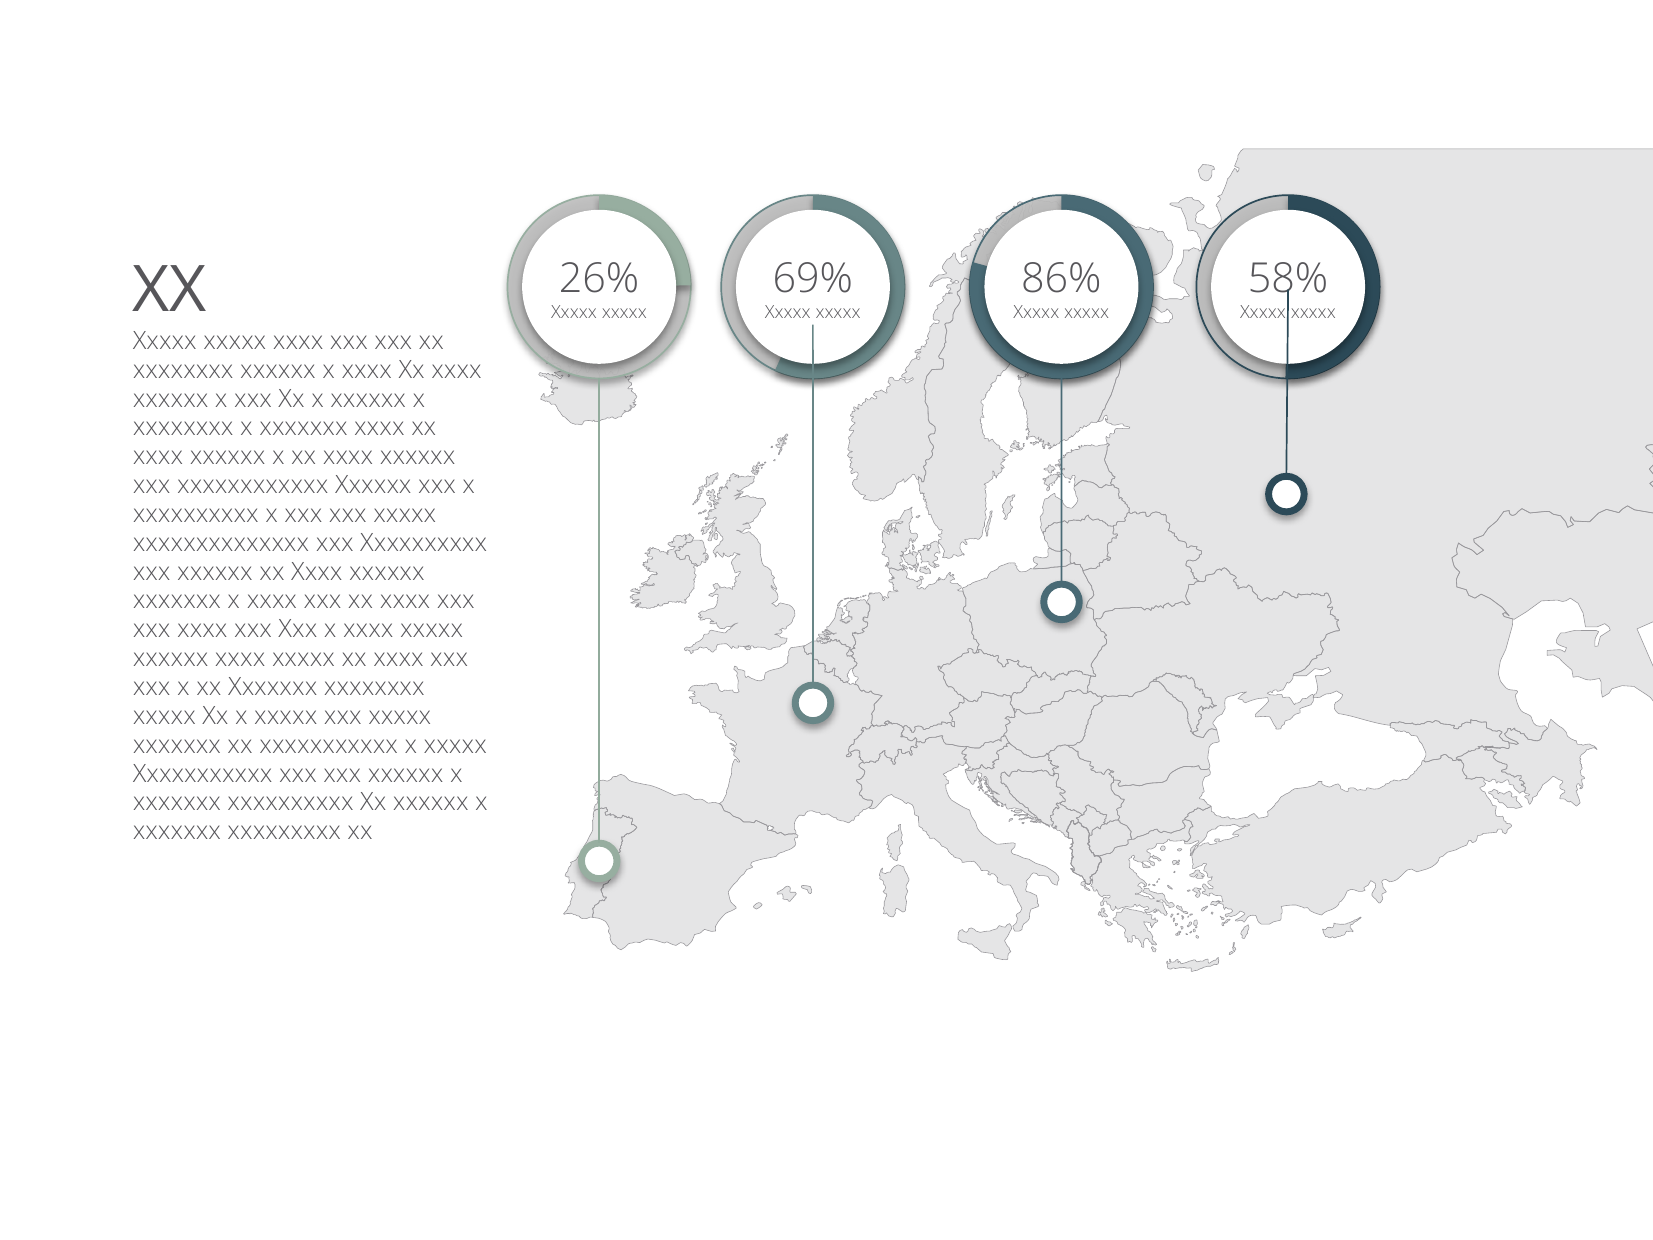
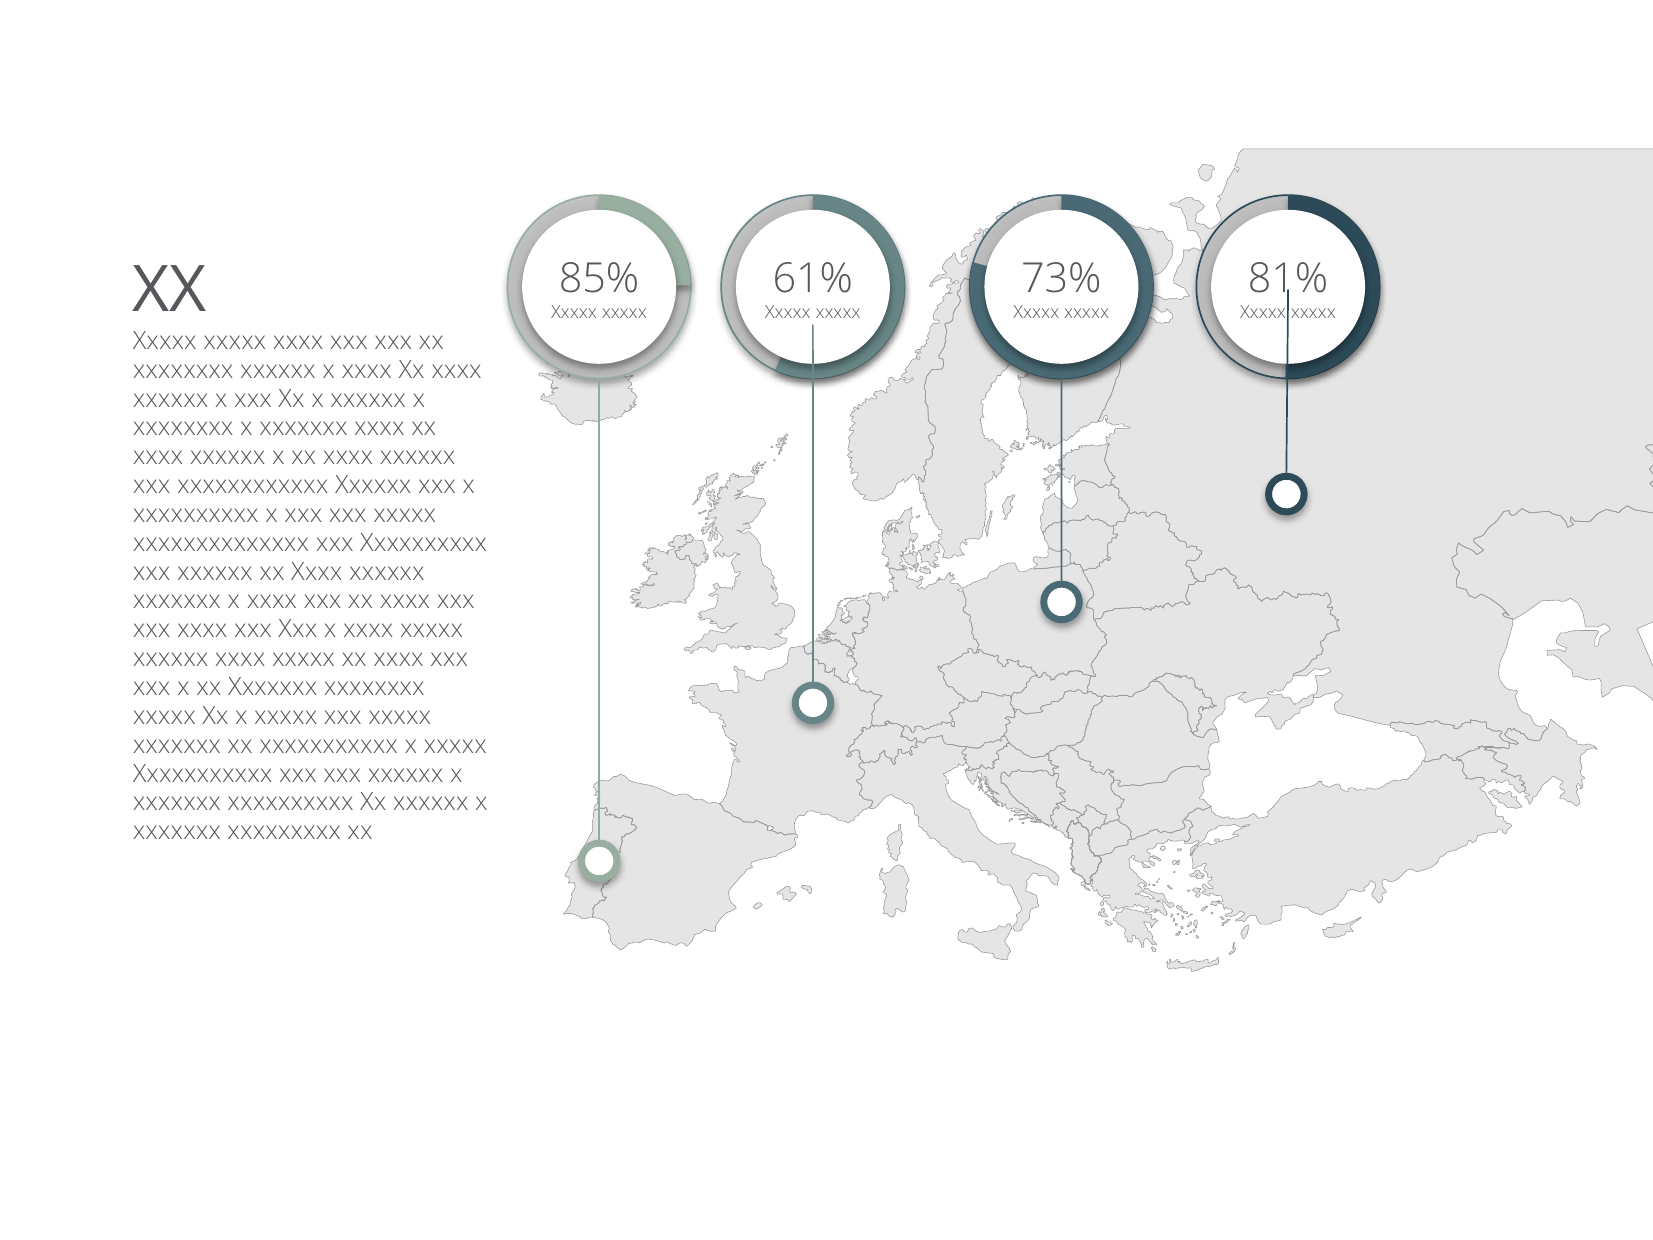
26%: 26% -> 85%
69%: 69% -> 61%
86%: 86% -> 73%
58%: 58% -> 81%
